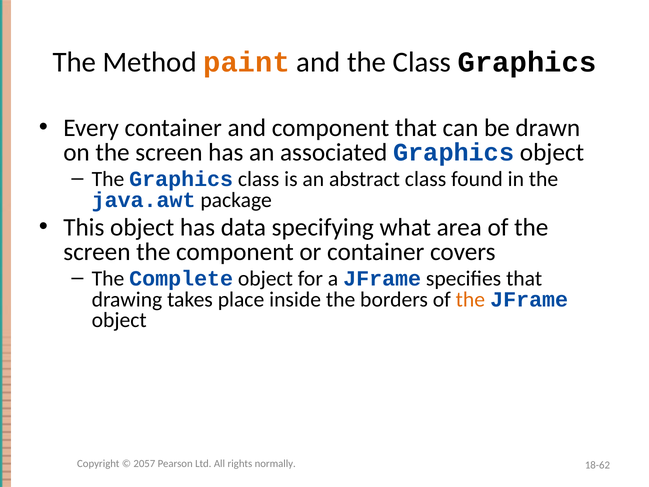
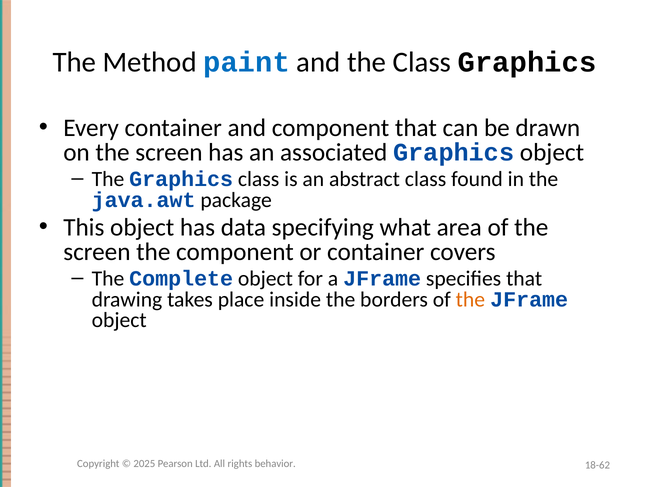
paint colour: orange -> blue
2057: 2057 -> 2025
normally: normally -> behavior
